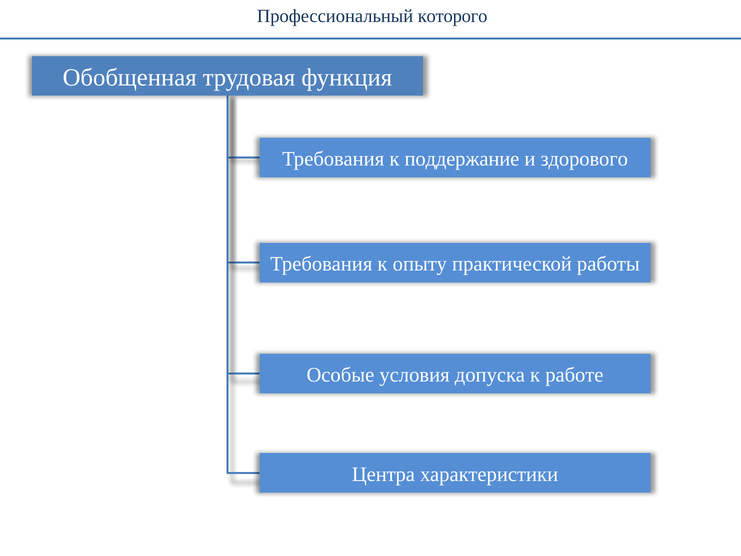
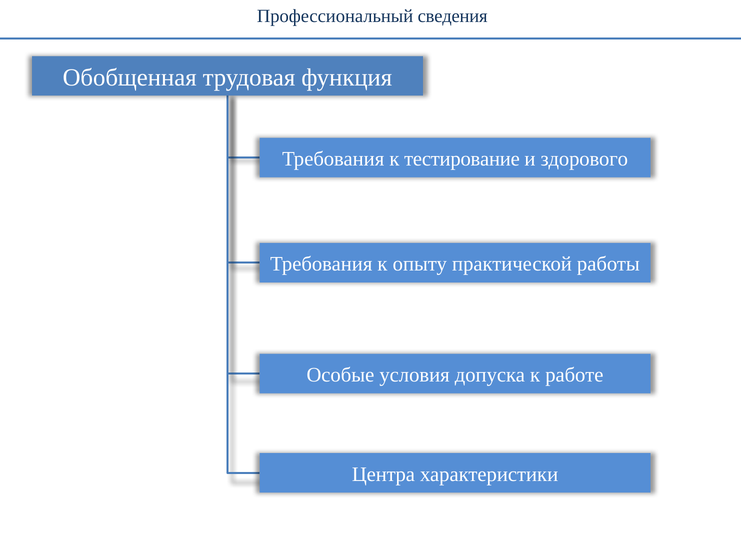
которого: которого -> сведения
поддержание: поддержание -> тестирование
